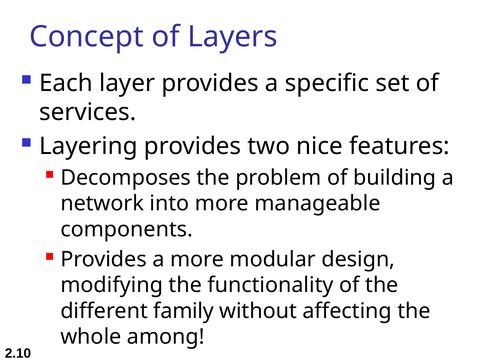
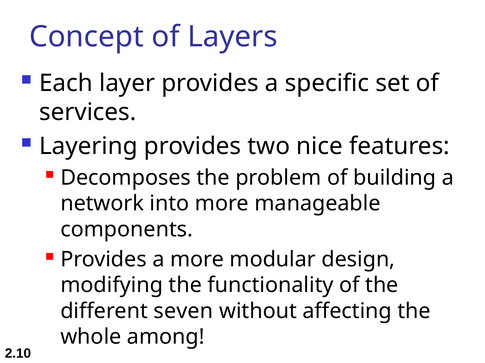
family: family -> seven
